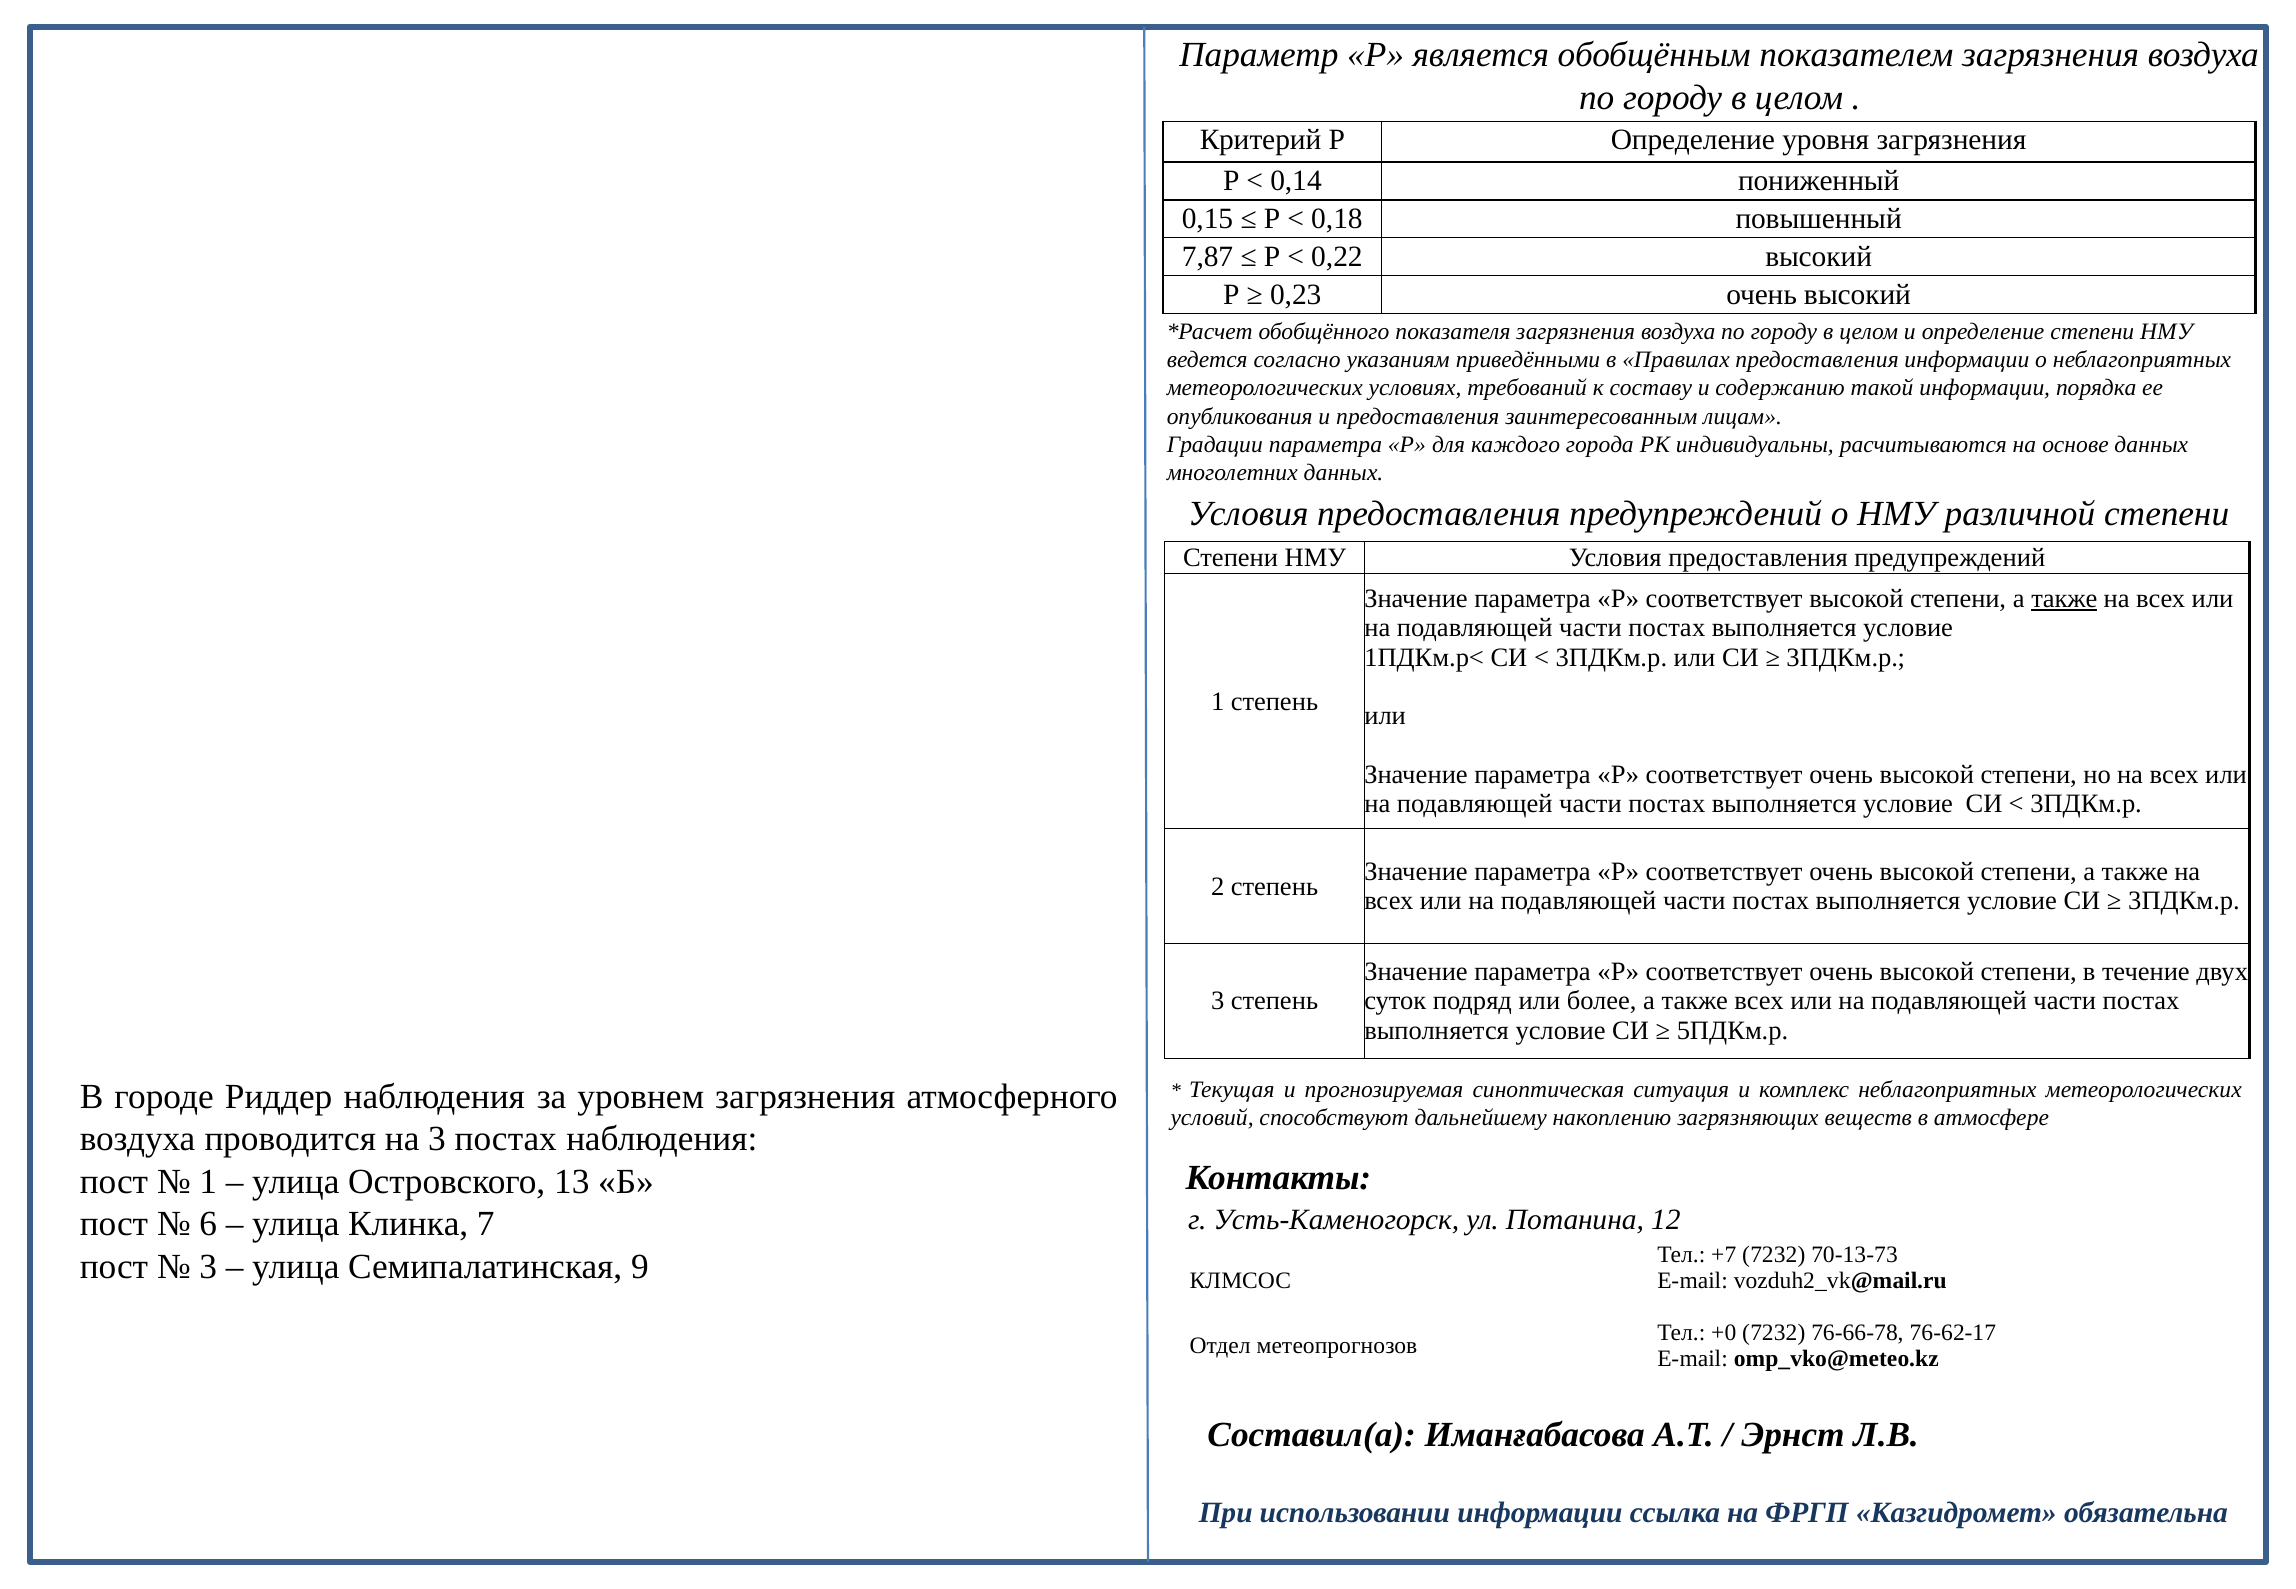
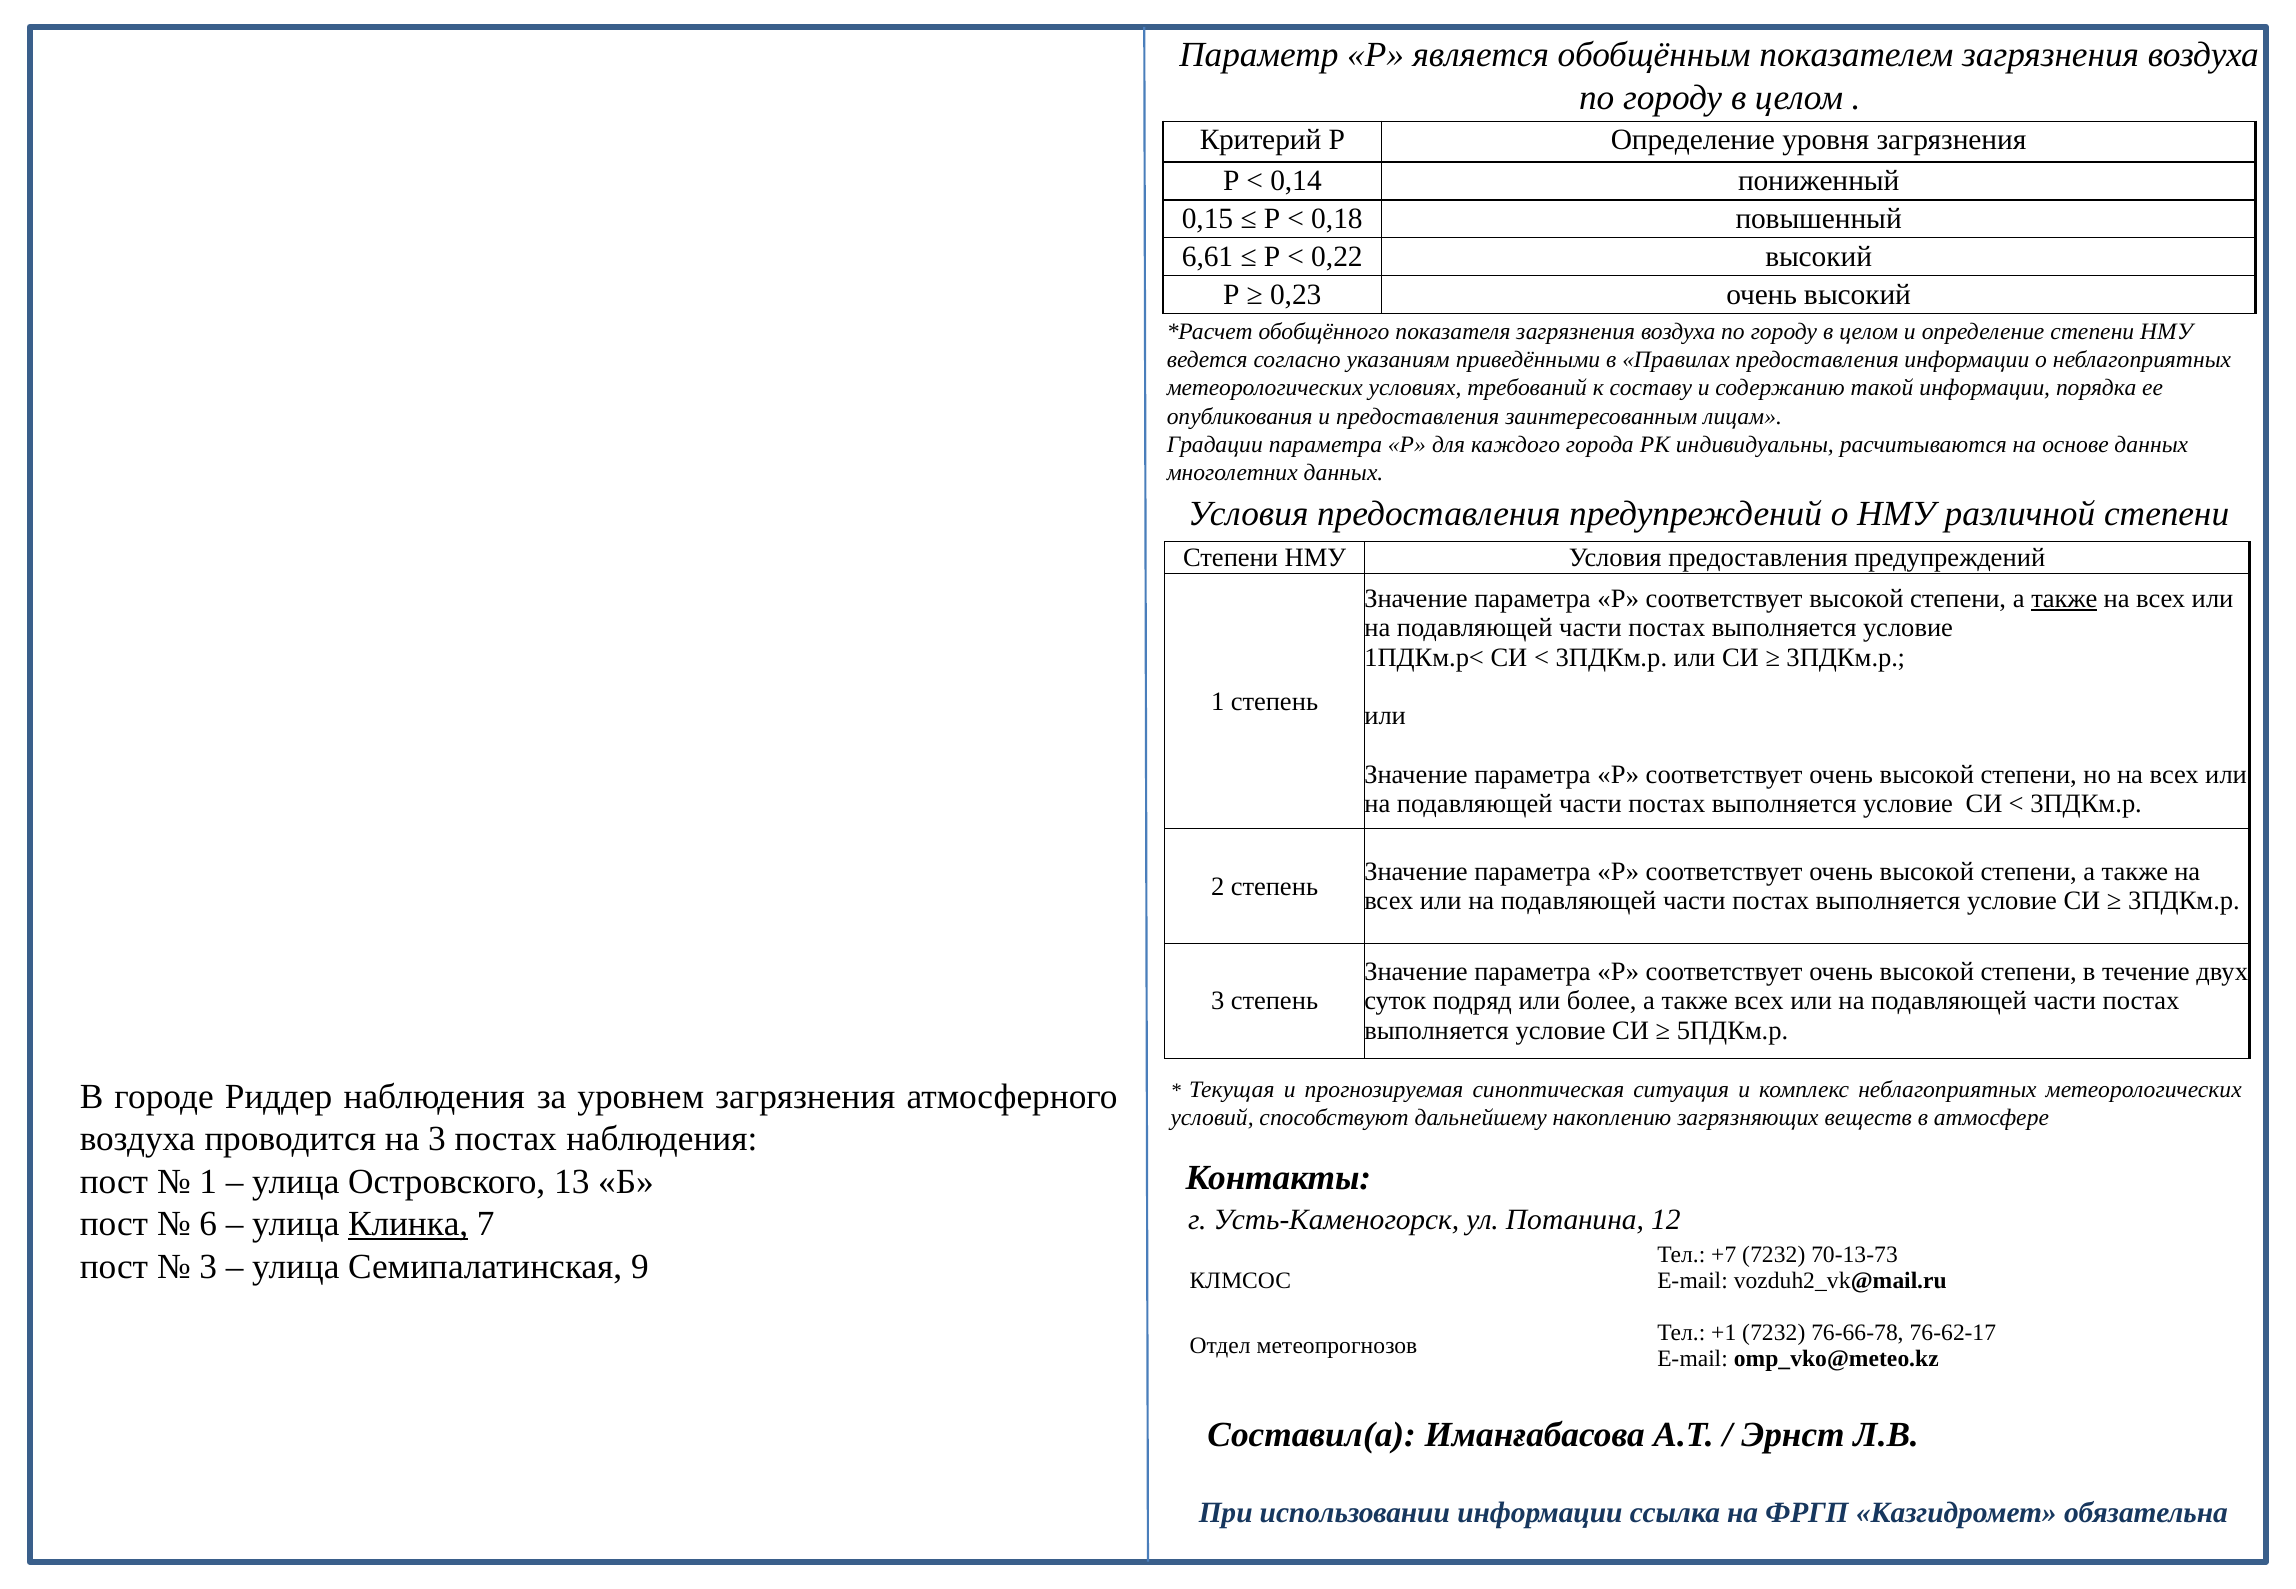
7,87: 7,87 -> 6,61
Клинка underline: none -> present
+0: +0 -> +1
